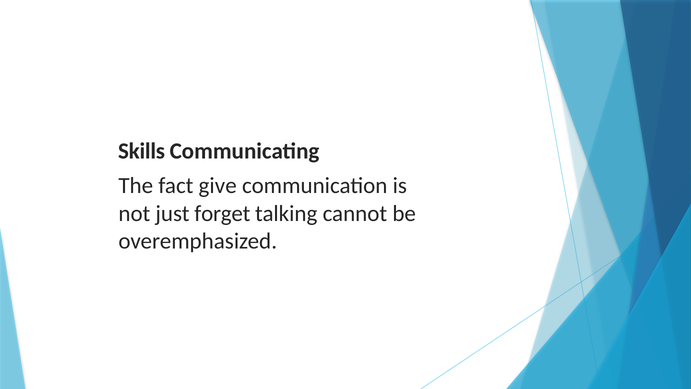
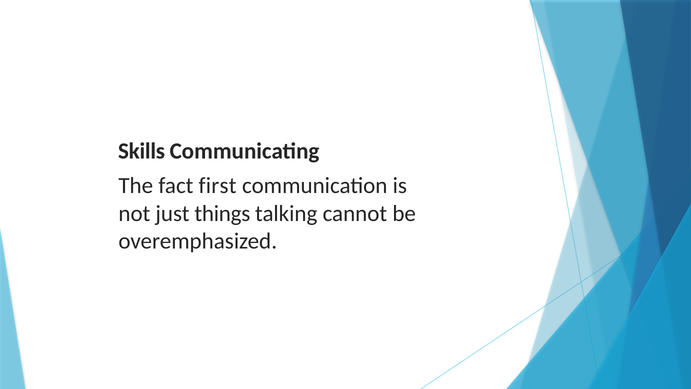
give: give -> first
forget: forget -> things
